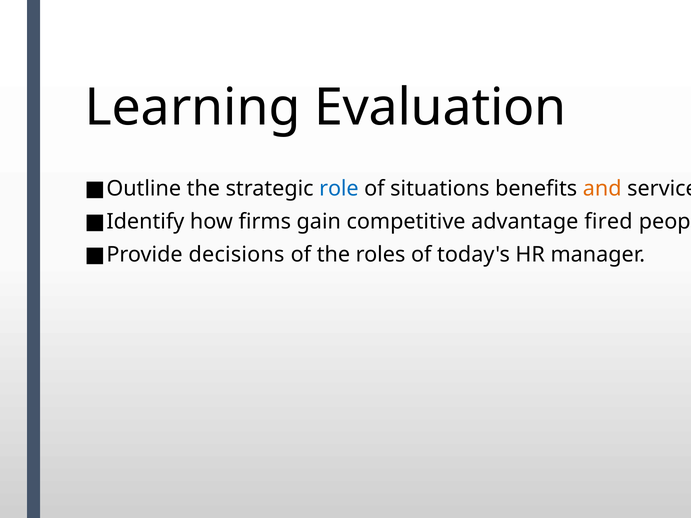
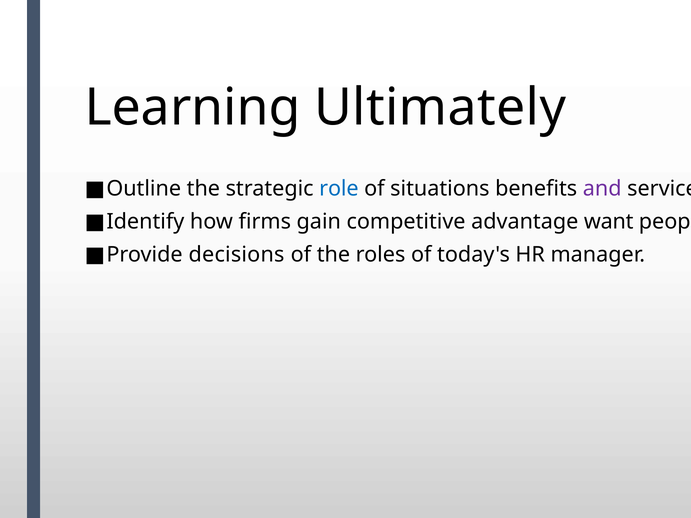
Evaluation: Evaluation -> Ultimately
and colour: orange -> purple
fired: fired -> want
